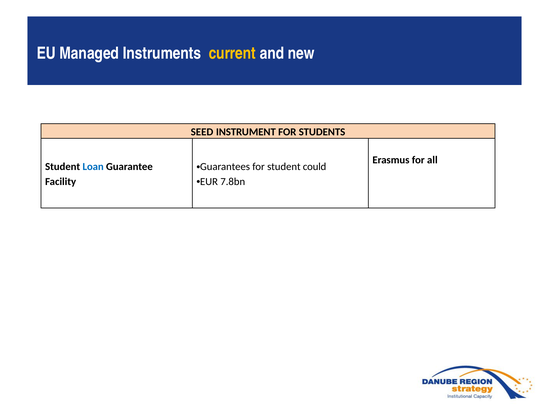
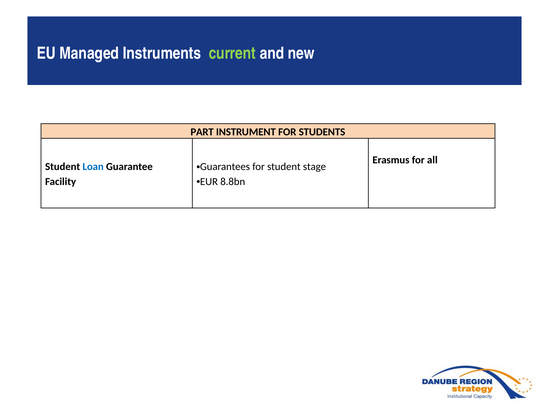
current colour: yellow -> light green
SEED: SEED -> PART
could: could -> stage
7.8bn: 7.8bn -> 8.8bn
